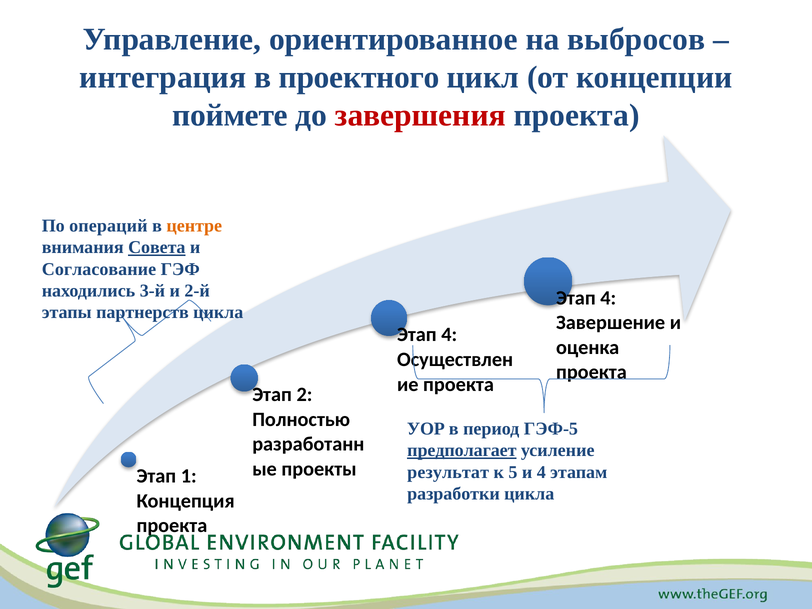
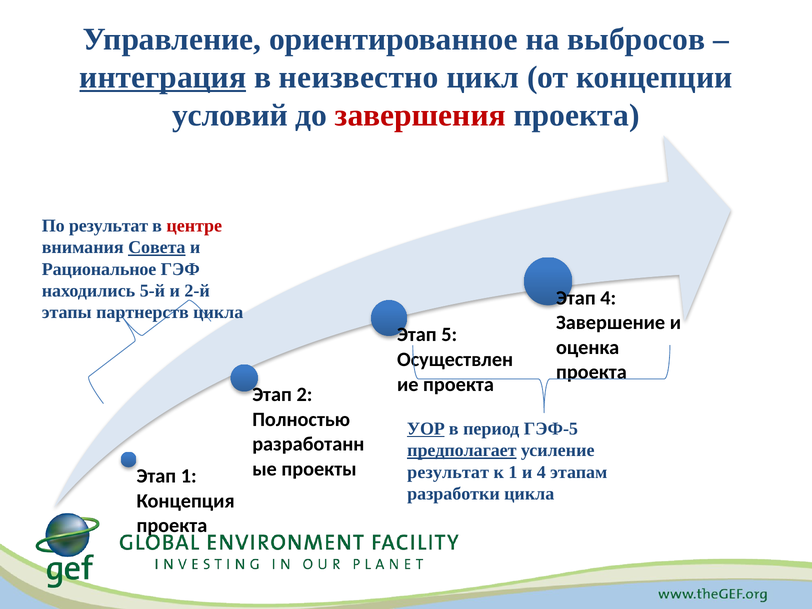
интеграция underline: none -> present
проектного: проектного -> неизвестно
поймете: поймете -> условий
По операций: операций -> результат
центре colour: orange -> red
Согласование: Согласование -> Рациональное
3-й: 3-й -> 5-й
4 at (449, 335): 4 -> 5
УОР underline: none -> present
к 5: 5 -> 1
